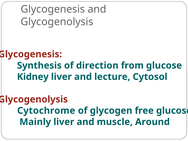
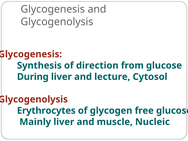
Kidney: Kidney -> During
Cytochrome: Cytochrome -> Erythrocytes
Around: Around -> Nucleic
